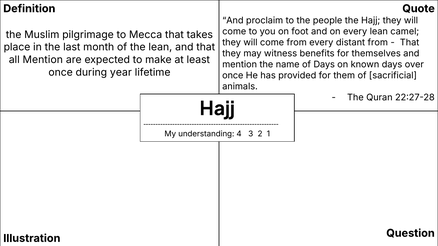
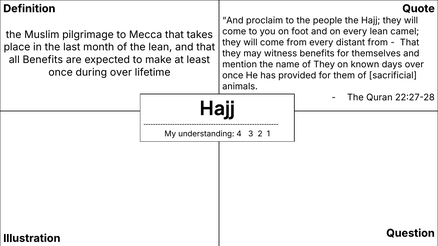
all Mention: Mention -> Benefits
of Days: Days -> They
during year: year -> over
